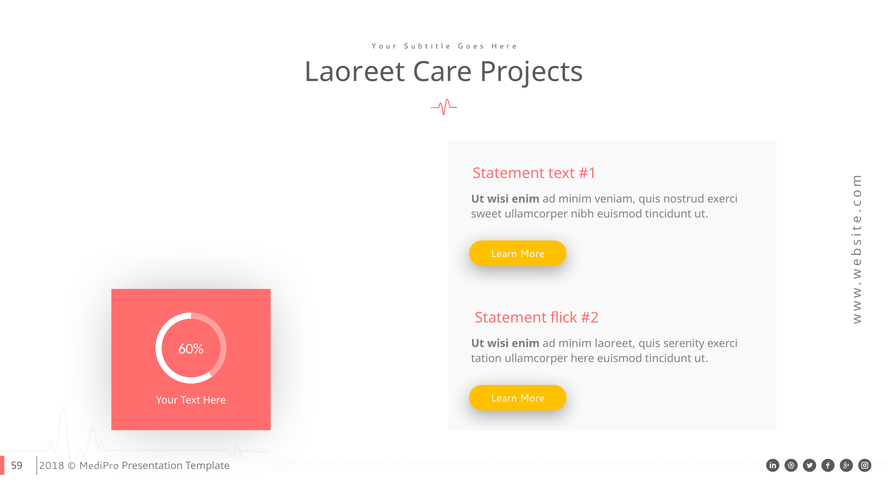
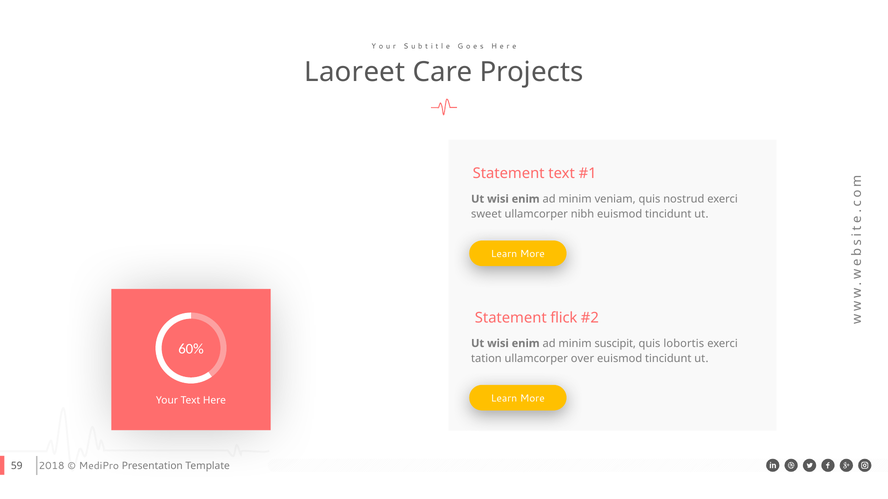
minim laoreet: laoreet -> suscipit
serenity: serenity -> lobortis
ullamcorper here: here -> over
